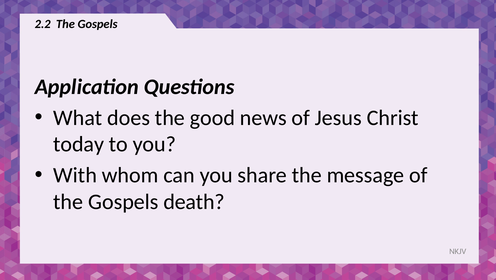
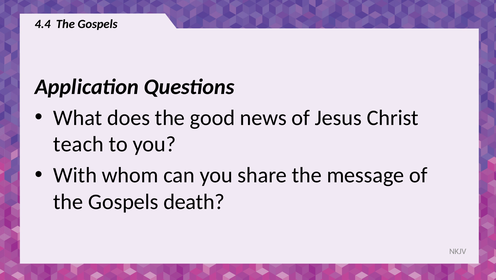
2.2: 2.2 -> 4.4
today: today -> teach
